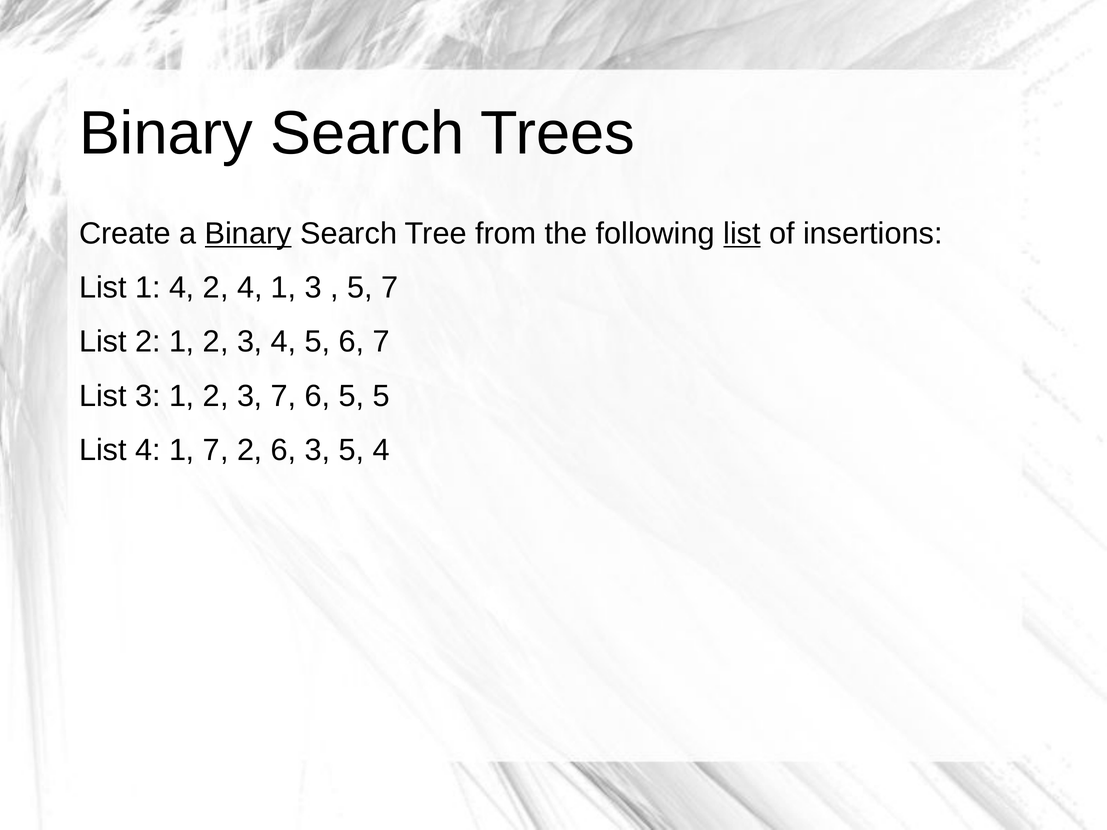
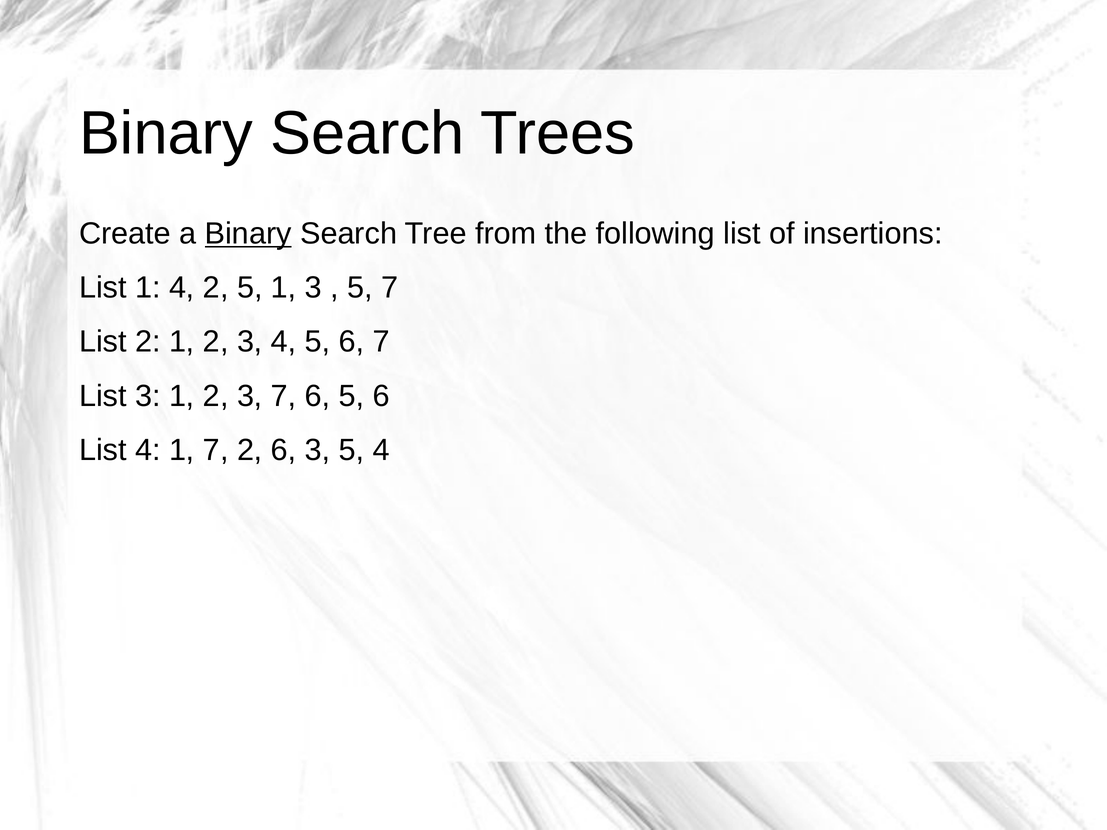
list at (742, 234) underline: present -> none
2 4: 4 -> 5
6 5 5: 5 -> 6
